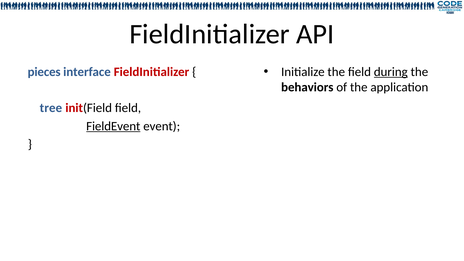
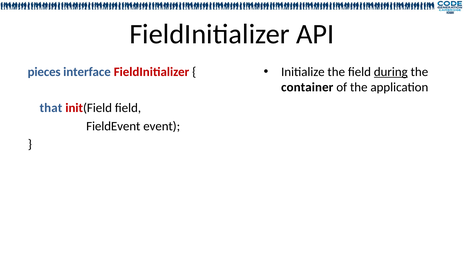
behaviors: behaviors -> container
tree: tree -> that
FieldEvent underline: present -> none
